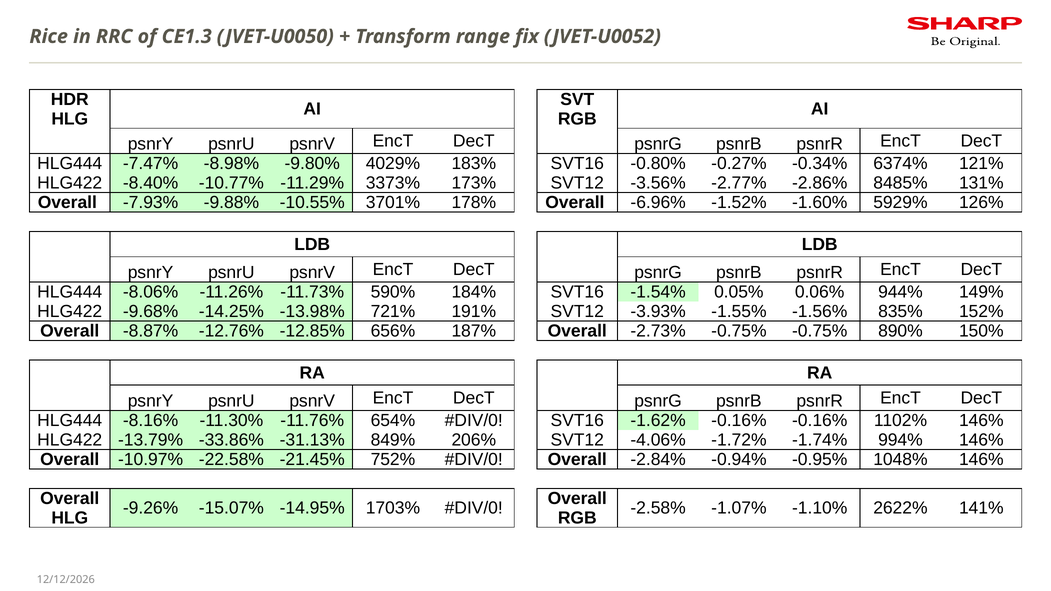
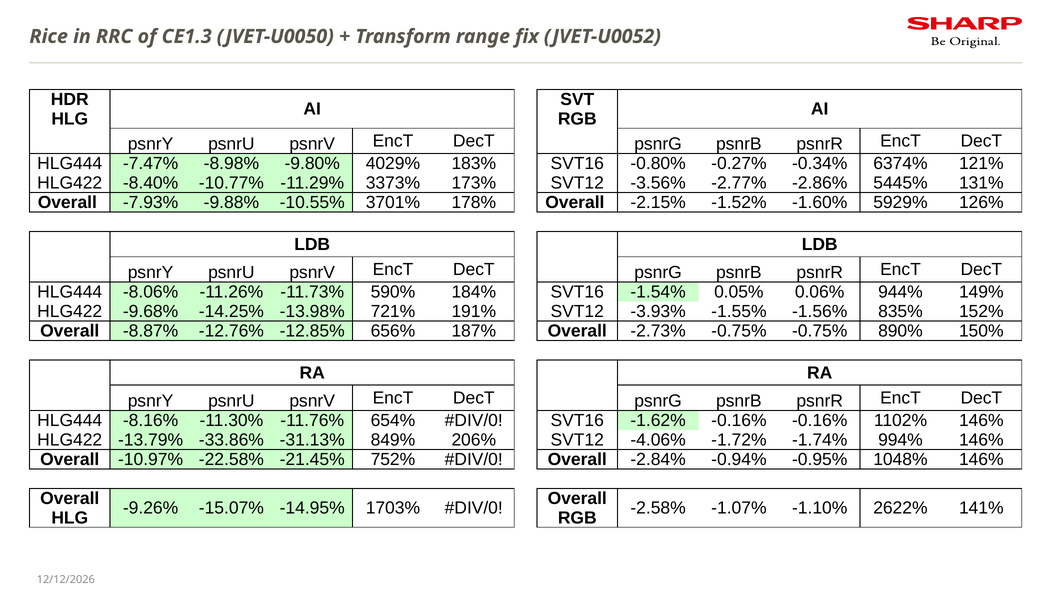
8485%: 8485% -> 5445%
-6.96%: -6.96% -> -2.15%
